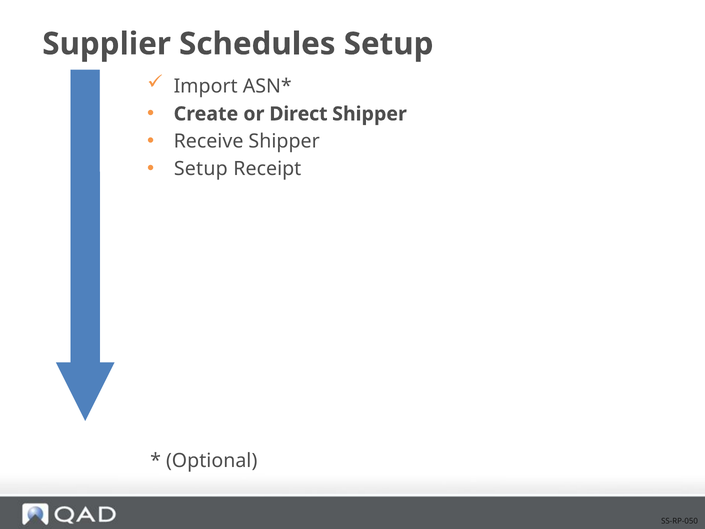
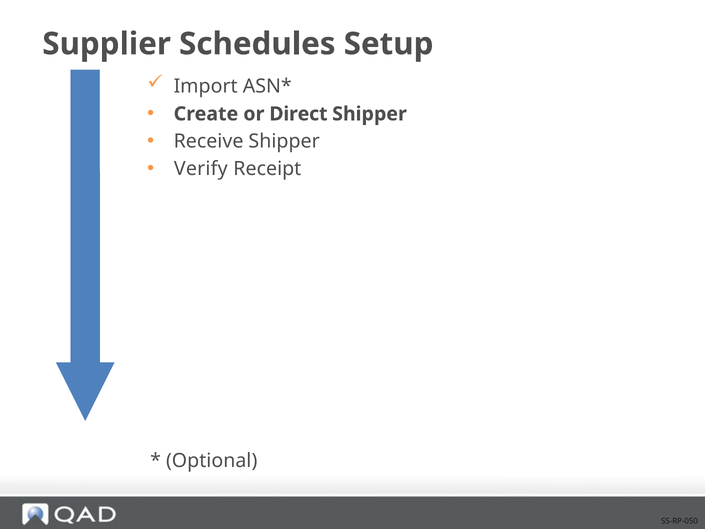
Setup at (201, 169): Setup -> Verify
